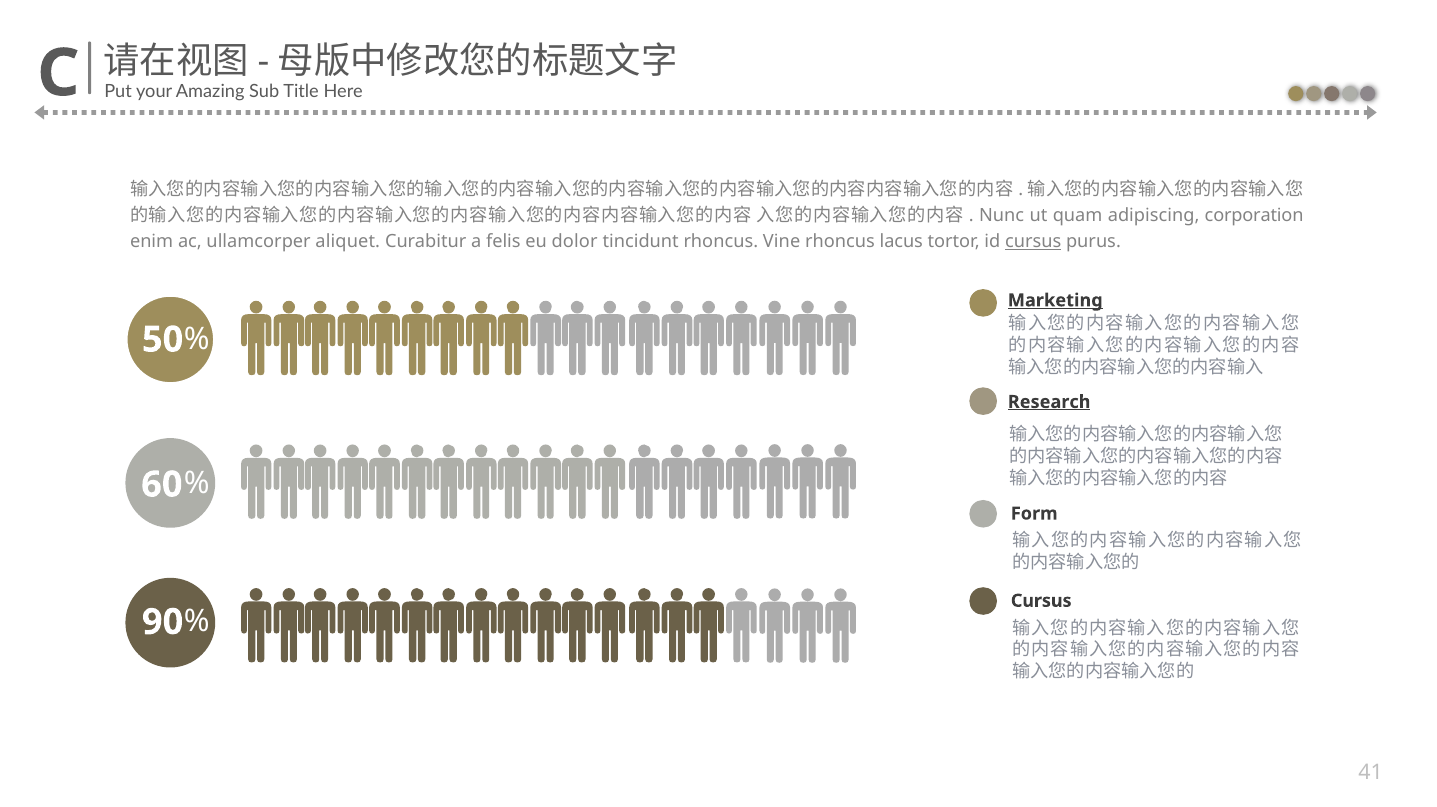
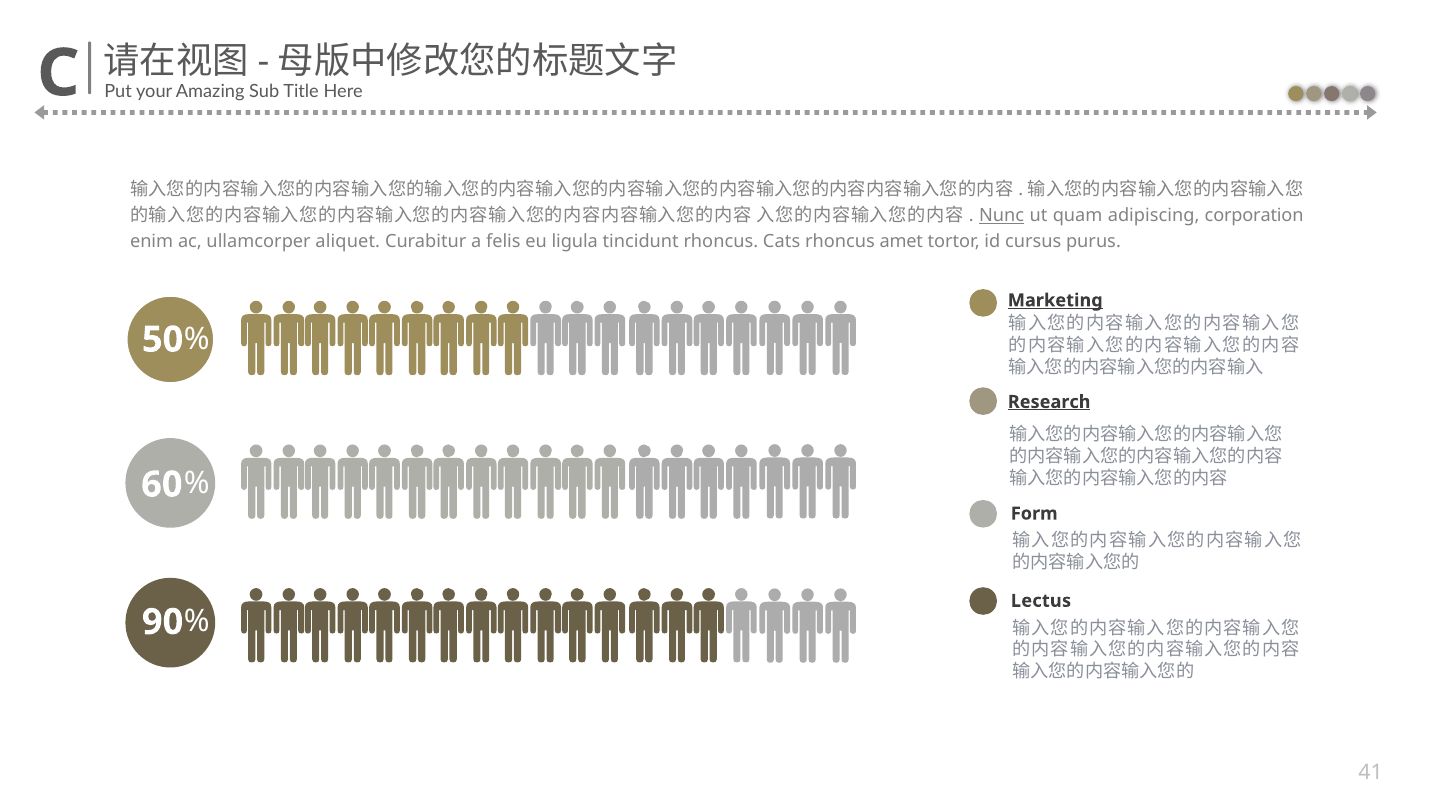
Nunc underline: none -> present
dolor: dolor -> ligula
Vine: Vine -> Cats
lacus: lacus -> amet
cursus at (1033, 242) underline: present -> none
Cursus at (1041, 600): Cursus -> Lectus
